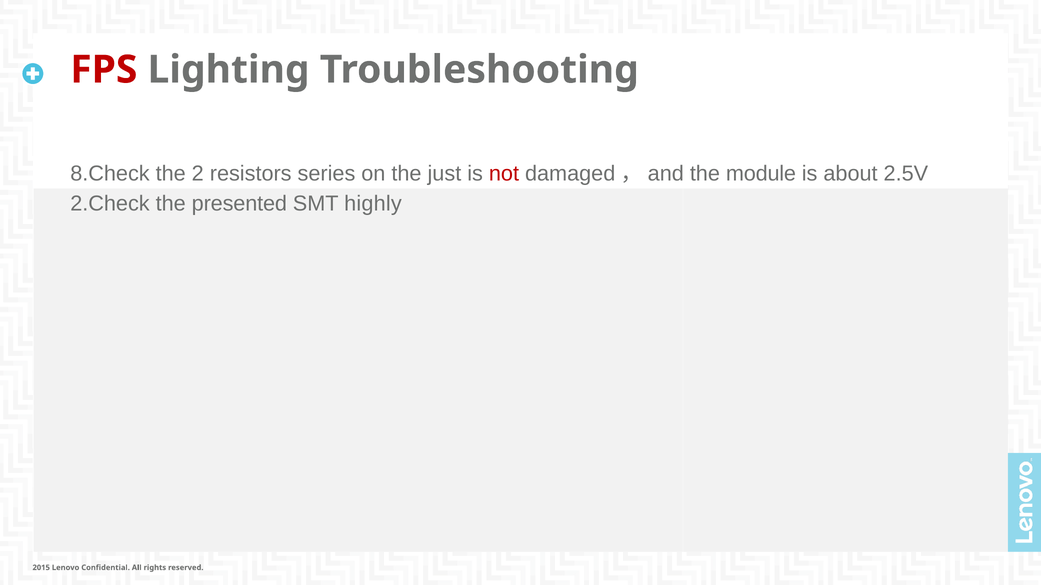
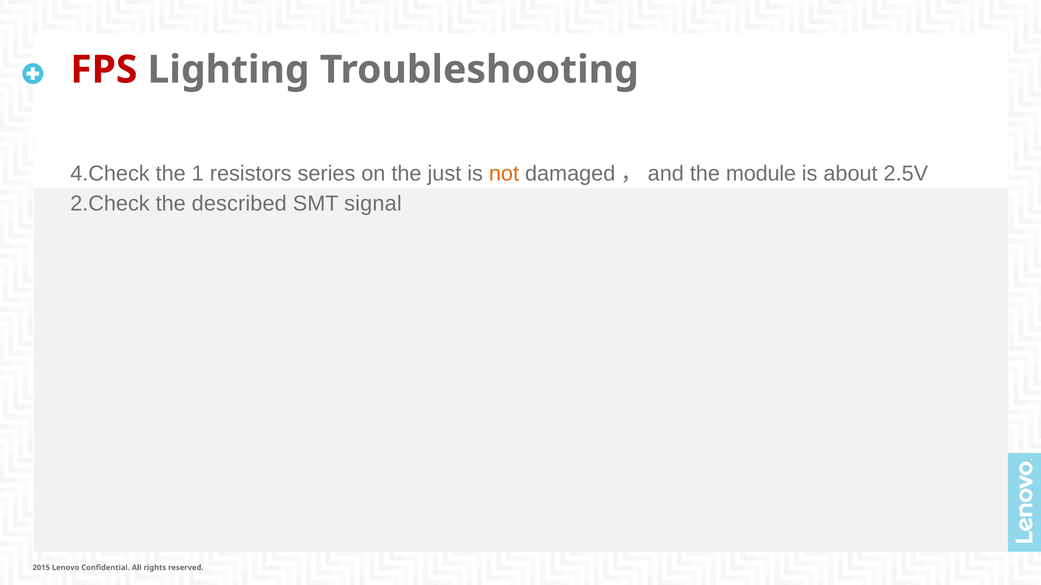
8.Check: 8.Check -> 4.Check
2: 2 -> 1
not colour: red -> orange
presented: presented -> described
highly: highly -> signal
